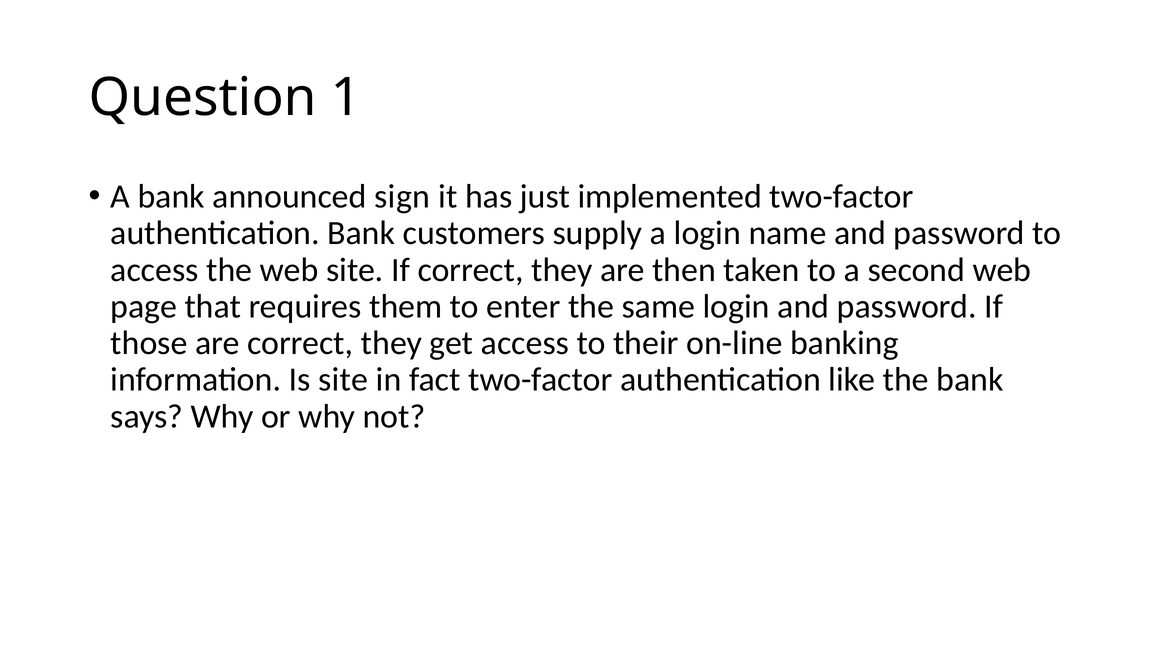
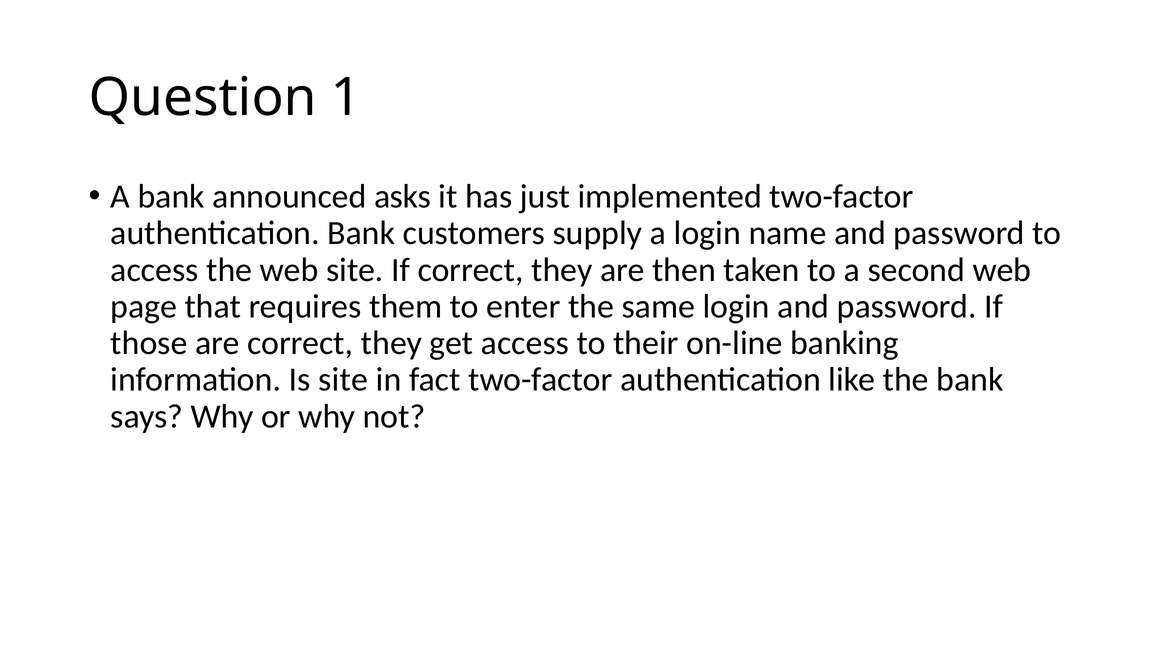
sign: sign -> asks
